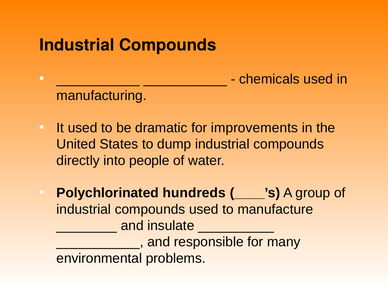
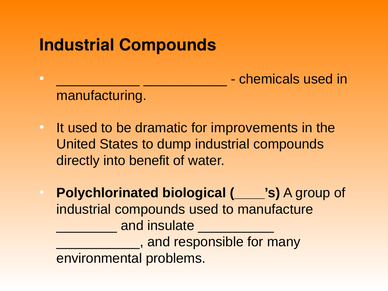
people: people -> benefit
hundreds: hundreds -> biological
